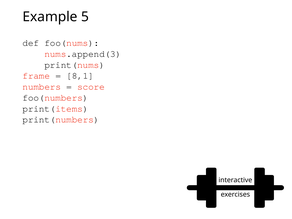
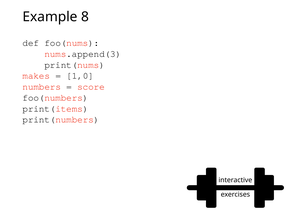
5: 5 -> 8
frame: frame -> makes
8,1: 8,1 -> 1,0
